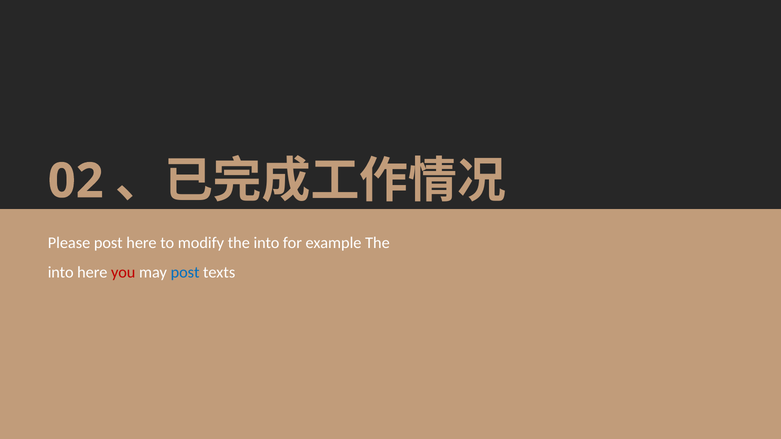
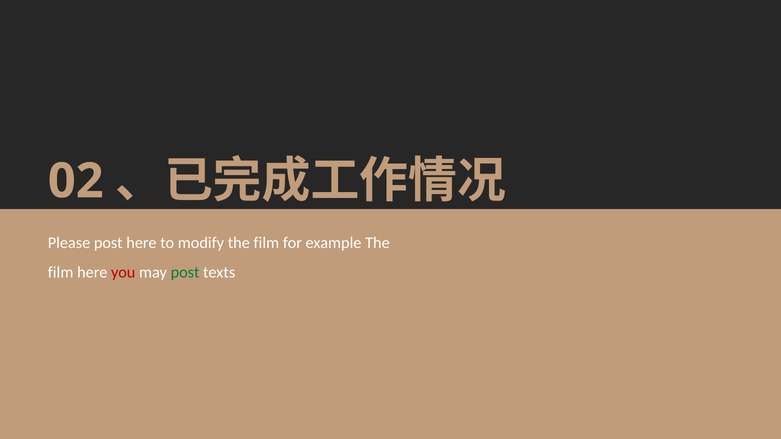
modify the into: into -> film
into at (61, 273): into -> film
post at (185, 273) colour: blue -> green
